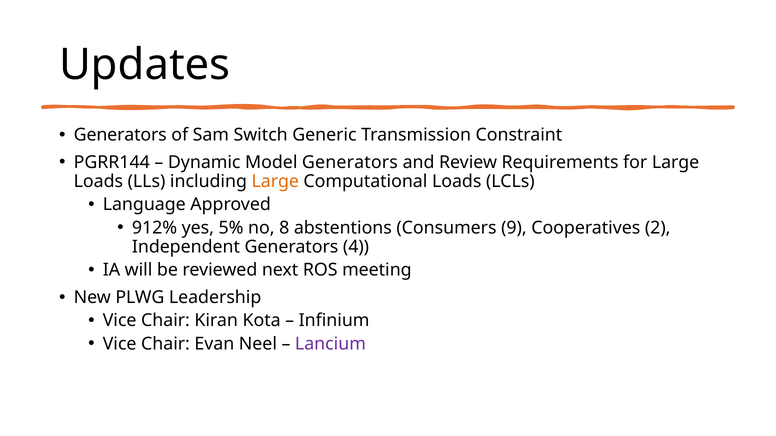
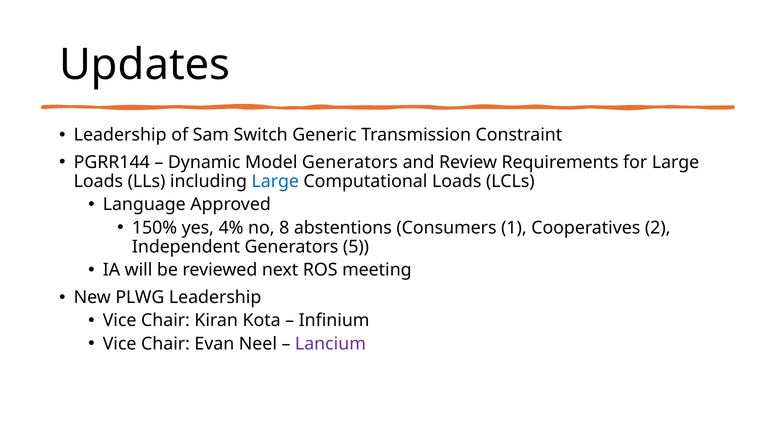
Generators at (120, 135): Generators -> Leadership
Large at (275, 182) colour: orange -> blue
912%: 912% -> 150%
5%: 5% -> 4%
9: 9 -> 1
4: 4 -> 5
